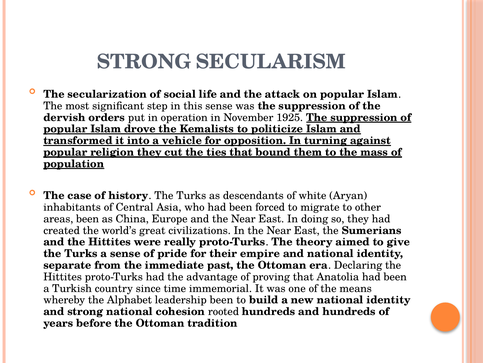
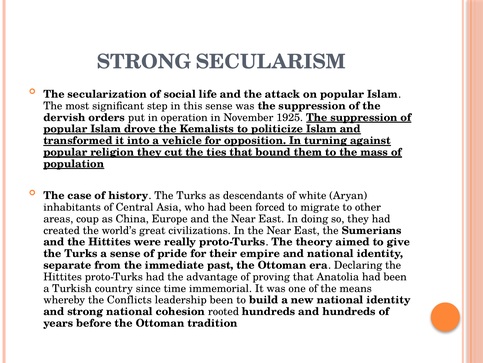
areas been: been -> coup
Alphabet: Alphabet -> Conflicts
